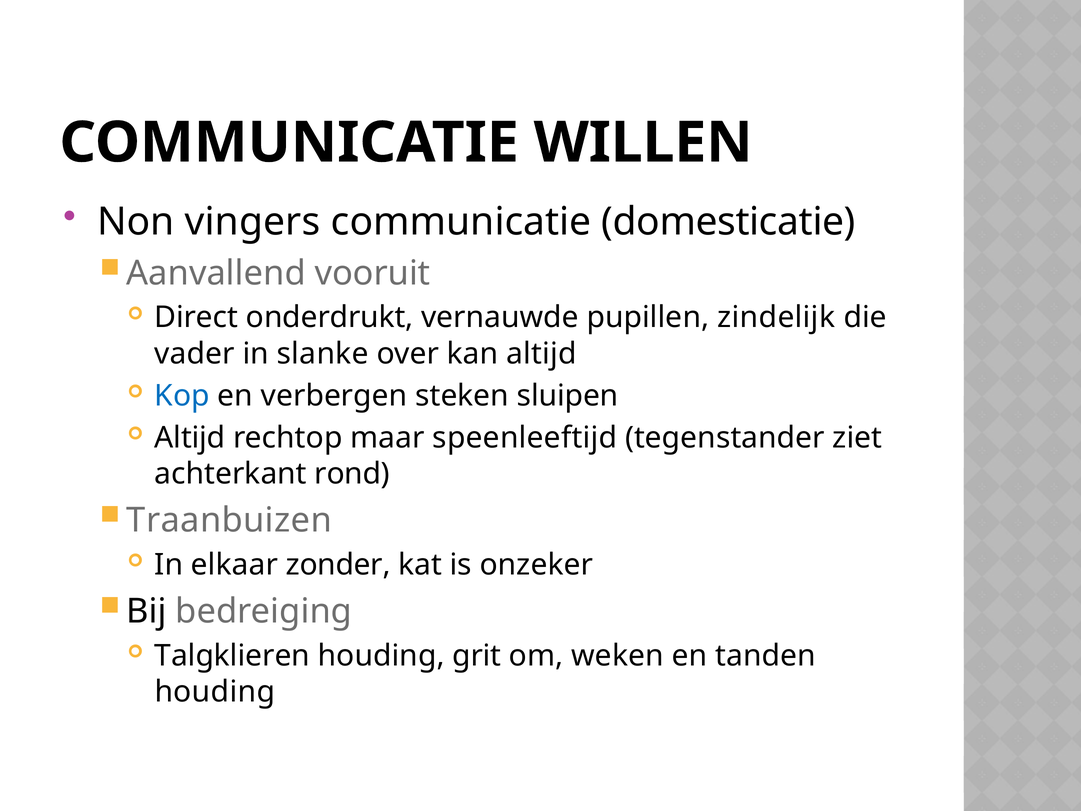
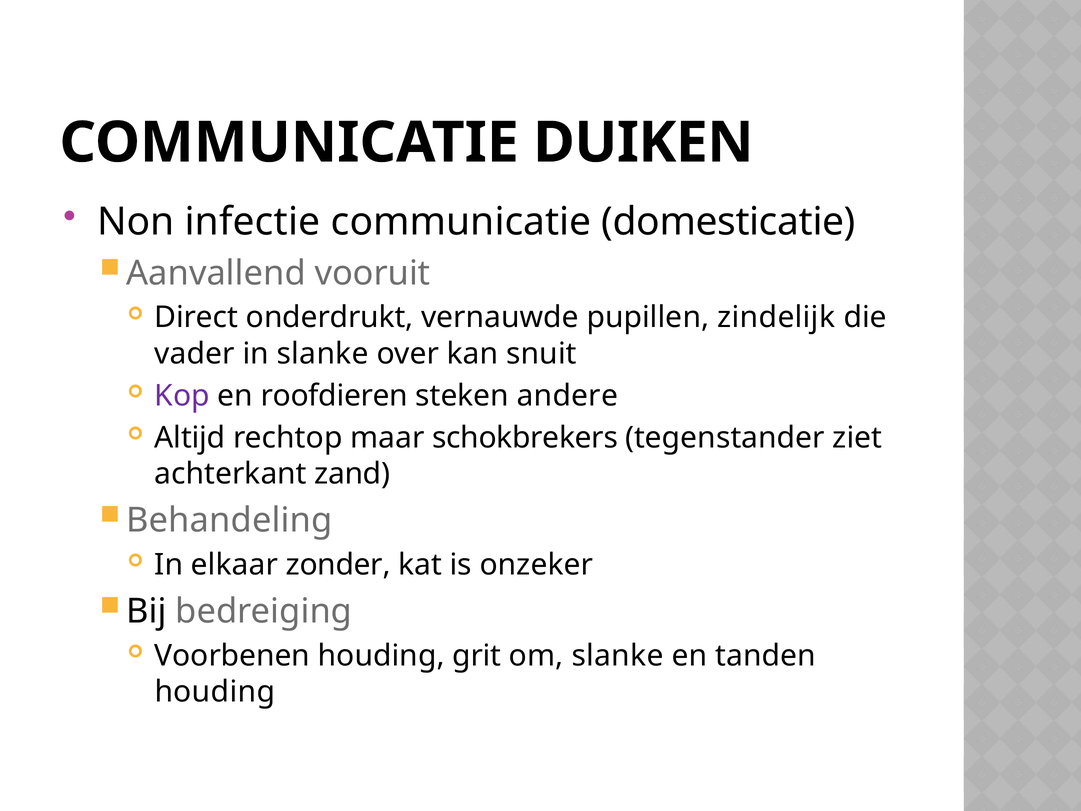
WILLEN: WILLEN -> DUIKEN
vingers: vingers -> infectie
kan altijd: altijd -> snuit
Kop colour: blue -> purple
verbergen: verbergen -> roofdieren
sluipen: sluipen -> andere
speenleeftijd: speenleeftijd -> schokbrekers
rond: rond -> zand
Traanbuizen: Traanbuizen -> Behandeling
Talgklieren: Talgklieren -> Voorbenen
om weken: weken -> slanke
